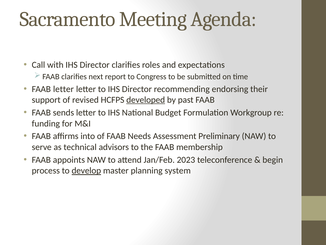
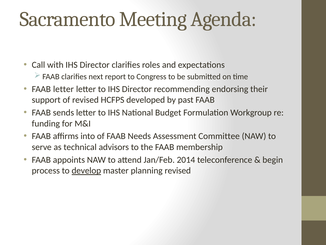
developed underline: present -> none
Preliminary: Preliminary -> Committee
2023: 2023 -> 2014
planning system: system -> revised
